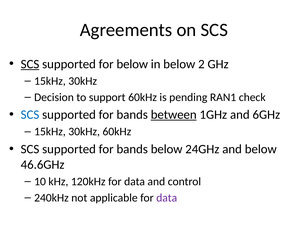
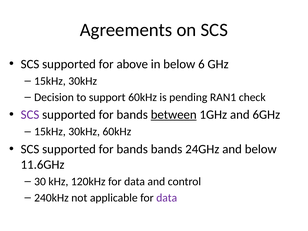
SCS at (30, 64) underline: present -> none
for below: below -> above
2: 2 -> 6
SCS at (30, 115) colour: blue -> purple
bands below: below -> bands
46.6GHz: 46.6GHz -> 11.6GHz
10: 10 -> 30
